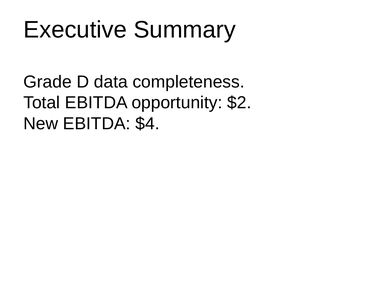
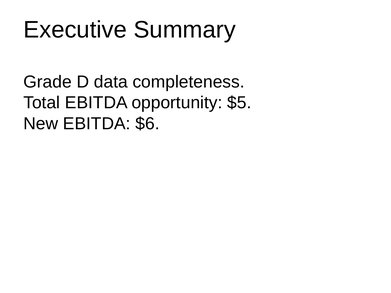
$2: $2 -> $5
$4: $4 -> $6
